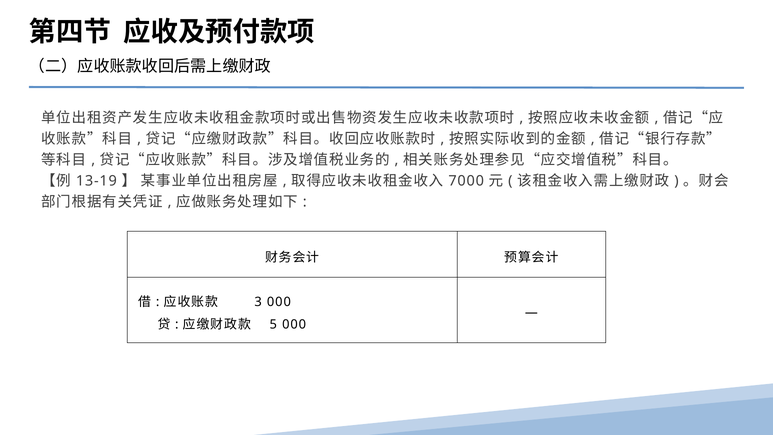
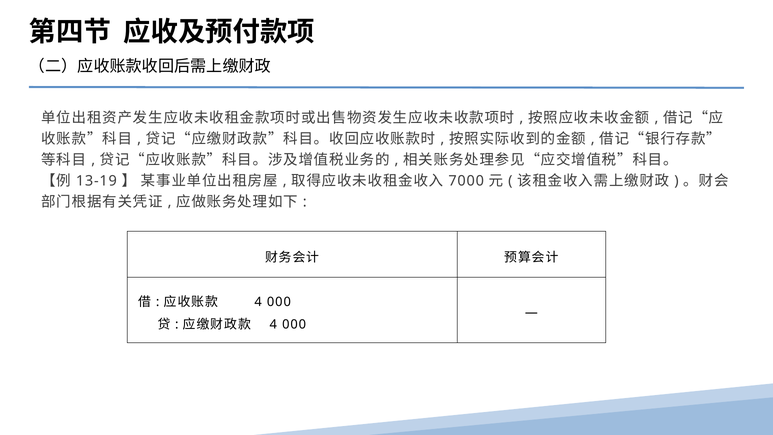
3 at (258, 302): 3 -> 4
5 at (273, 324): 5 -> 4
